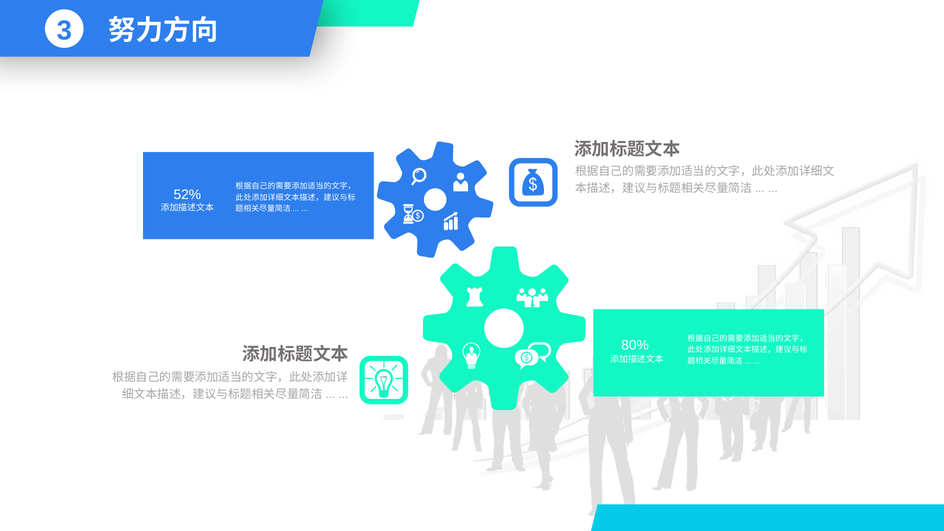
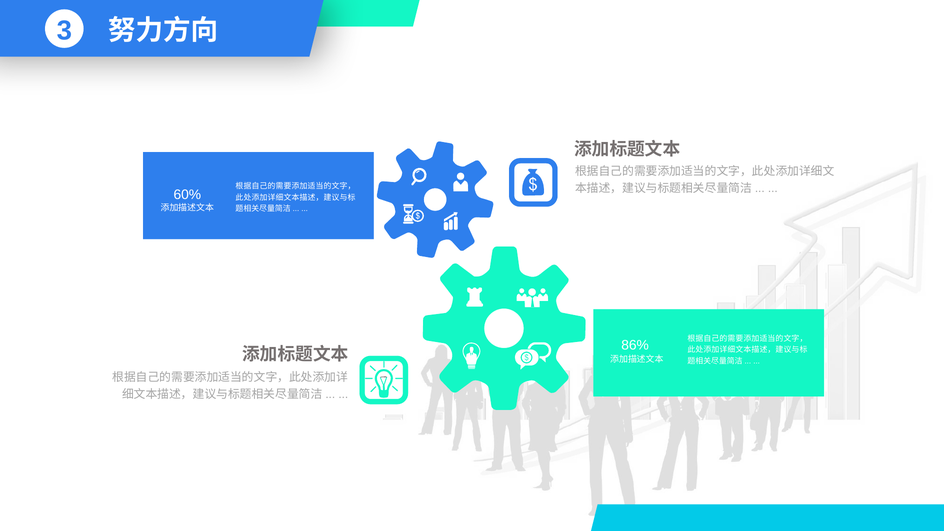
52%: 52% -> 60%
80%: 80% -> 86%
